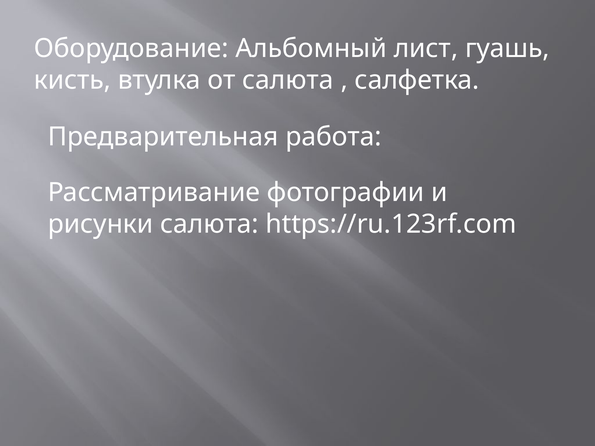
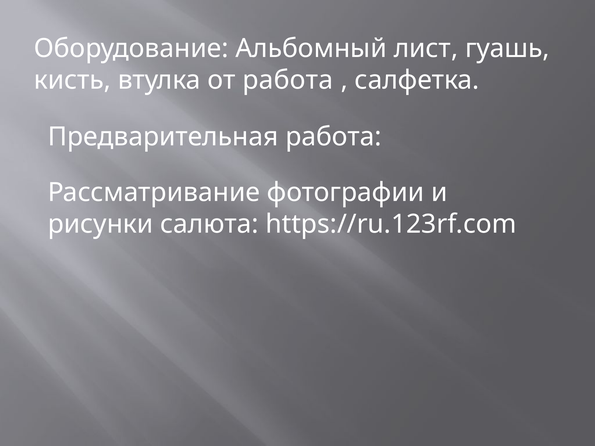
от салюта: салюта -> работа
